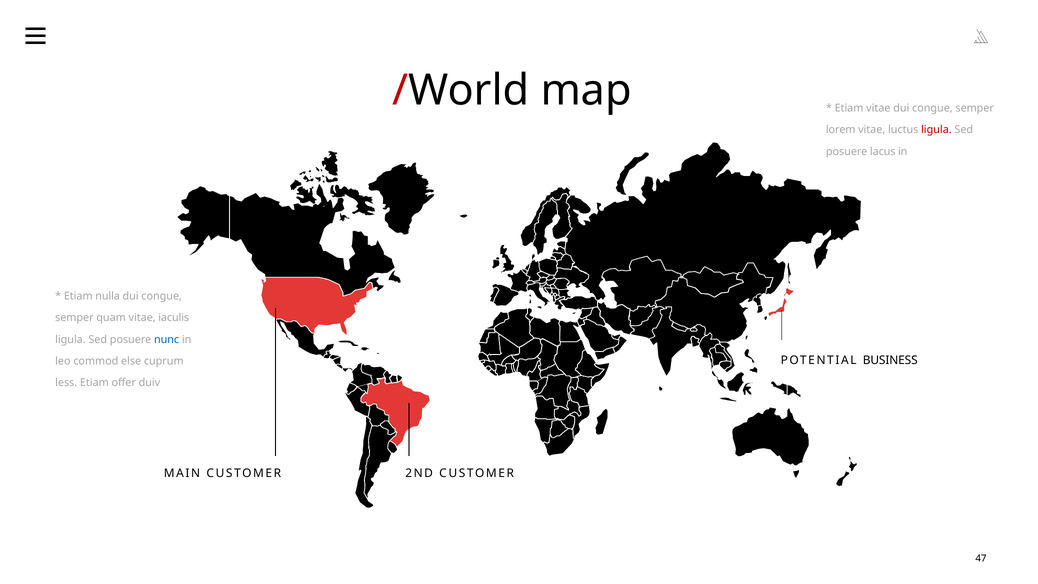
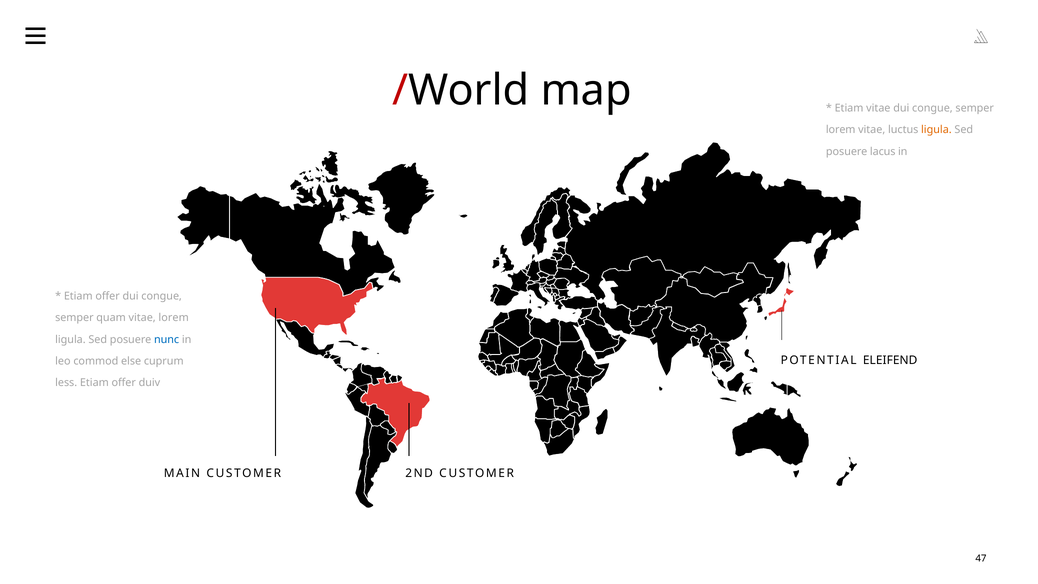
ligula at (936, 130) colour: red -> orange
nulla at (108, 296): nulla -> offer
vitae iaculis: iaculis -> lorem
BUSINESS: BUSINESS -> ELEIFEND
